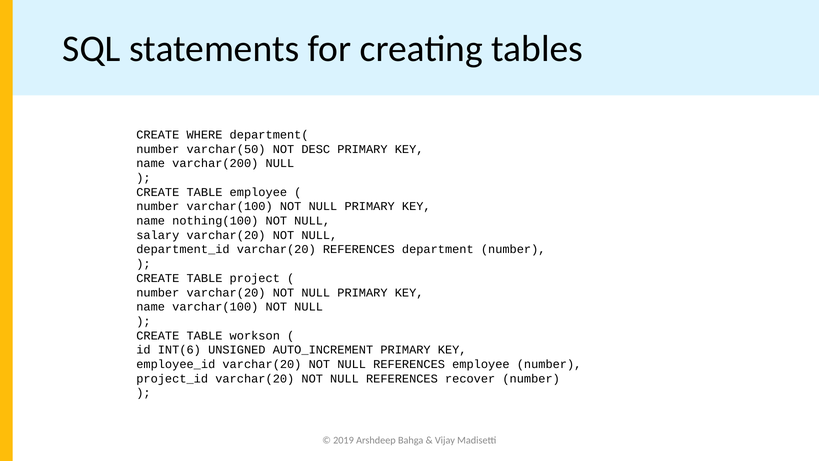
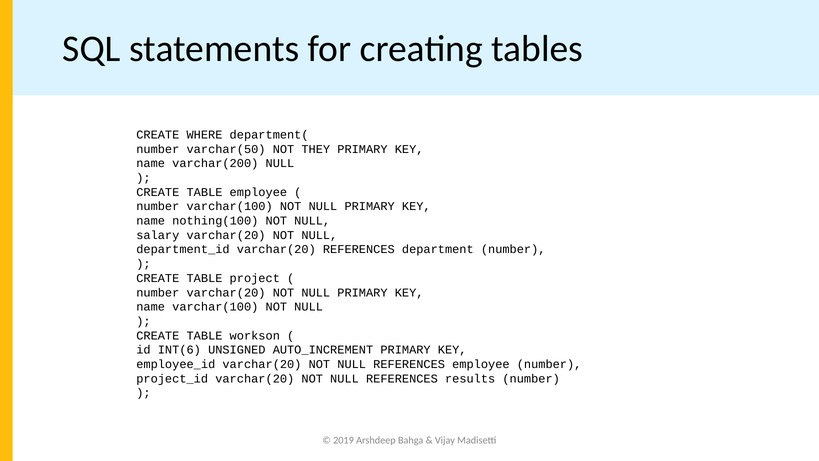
DESC: DESC -> THEY
recover: recover -> results
